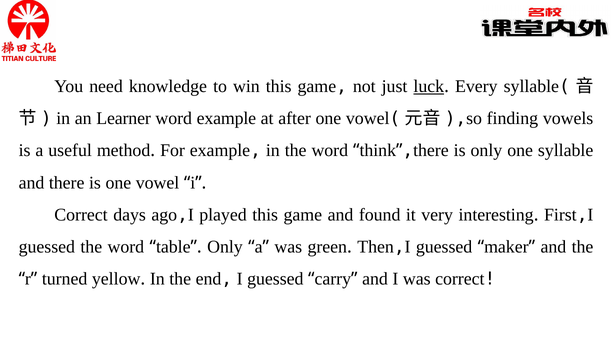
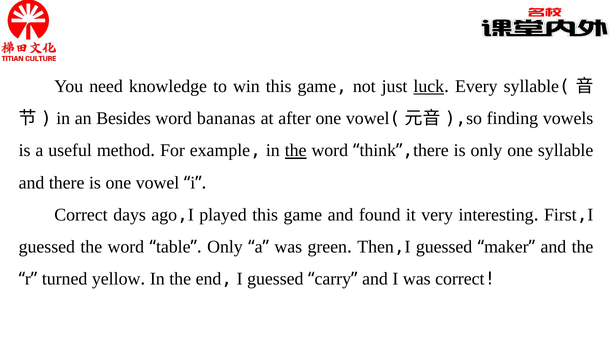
Learner: Learner -> Besides
word example: example -> bananas
the at (296, 151) underline: none -> present
